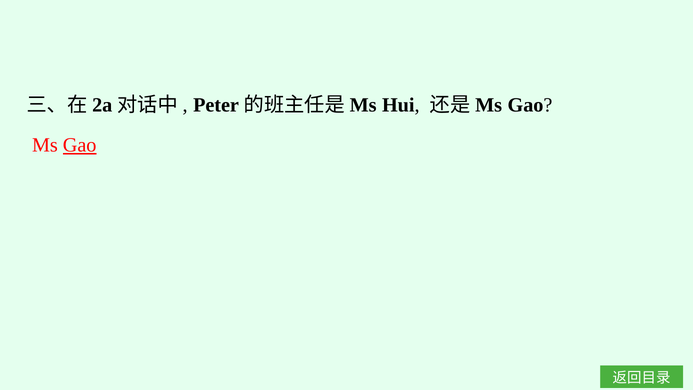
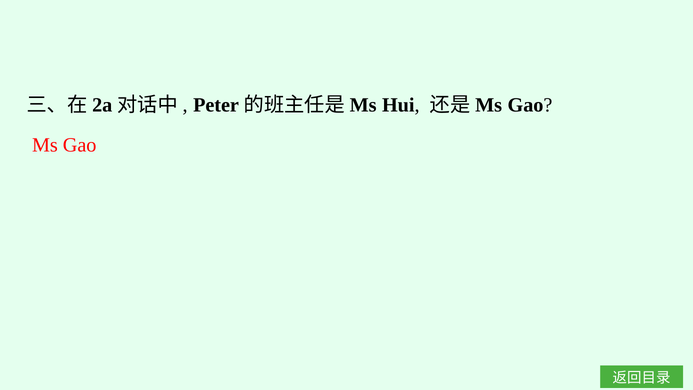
Gao at (80, 145) underline: present -> none
